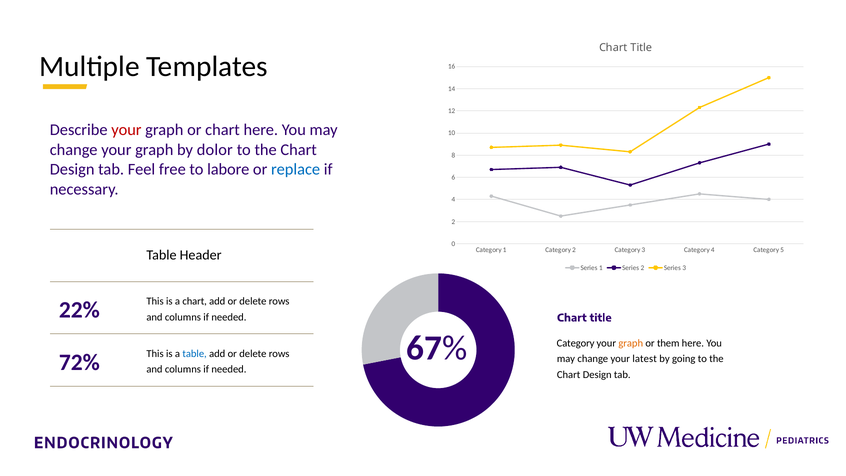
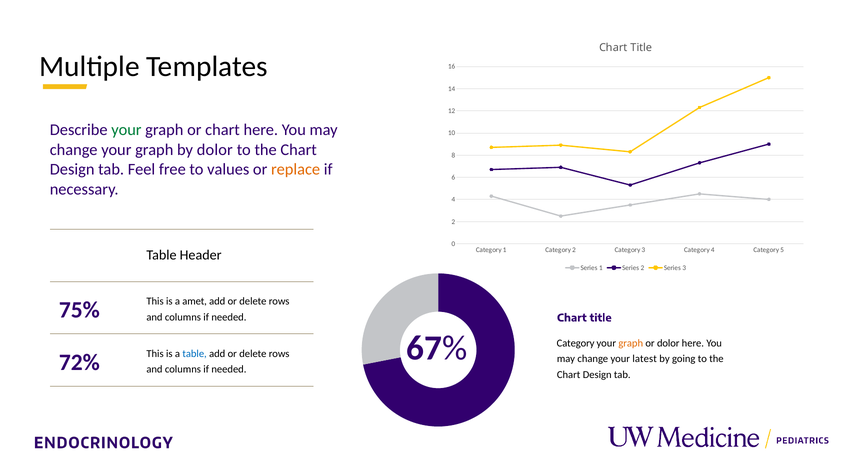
your at (126, 130) colour: red -> green
labore: labore -> values
replace colour: blue -> orange
22%: 22% -> 75%
a chart: chart -> amet
or them: them -> dolor
